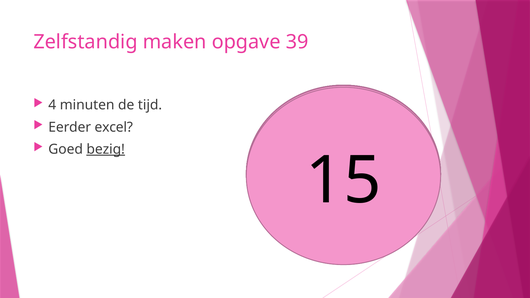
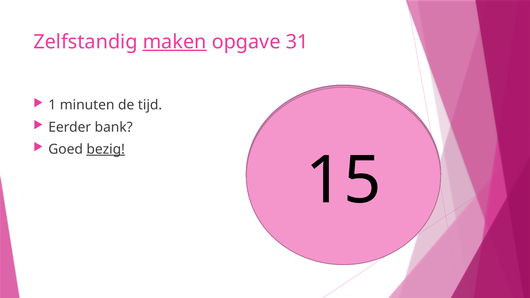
maken underline: none -> present
39: 39 -> 31
4: 4 -> 1
excel: excel -> bank
